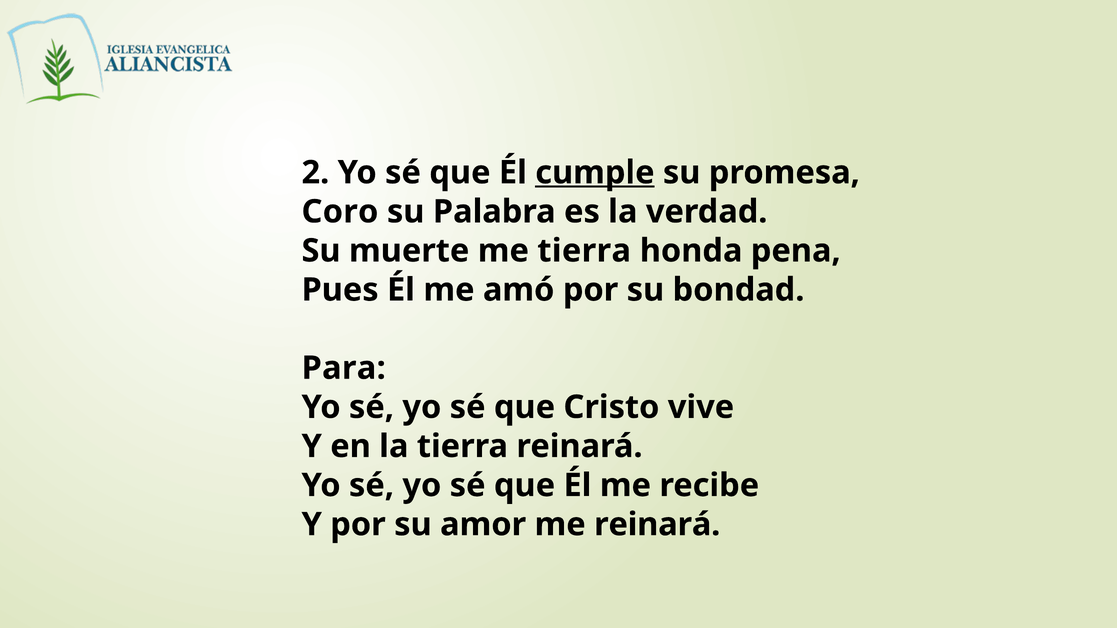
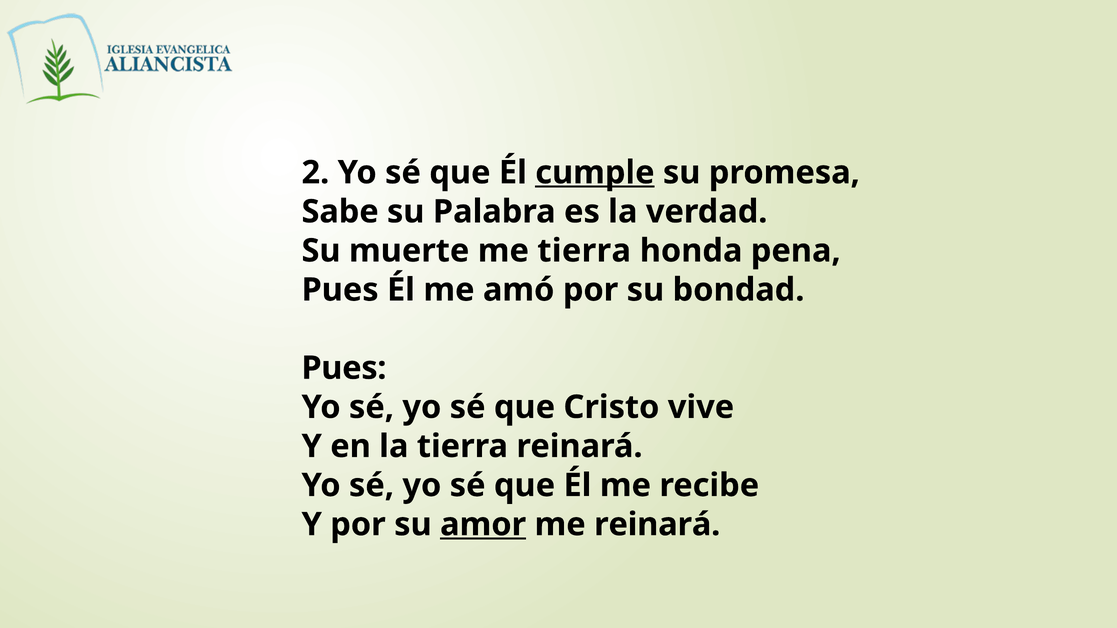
Coro: Coro -> Sabe
Para at (344, 368): Para -> Pues
amor underline: none -> present
